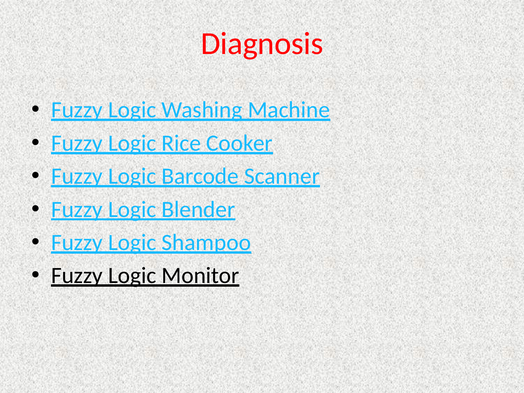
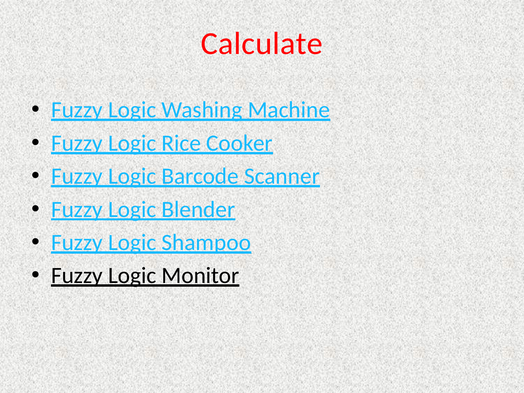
Diagnosis: Diagnosis -> Calculate
